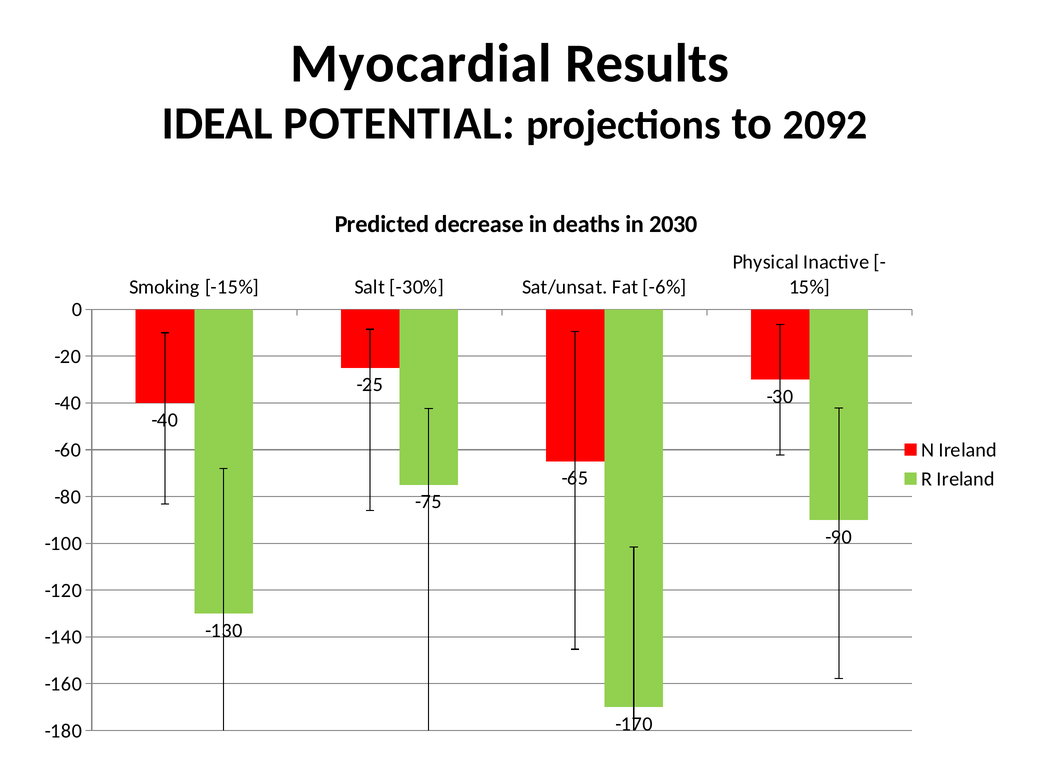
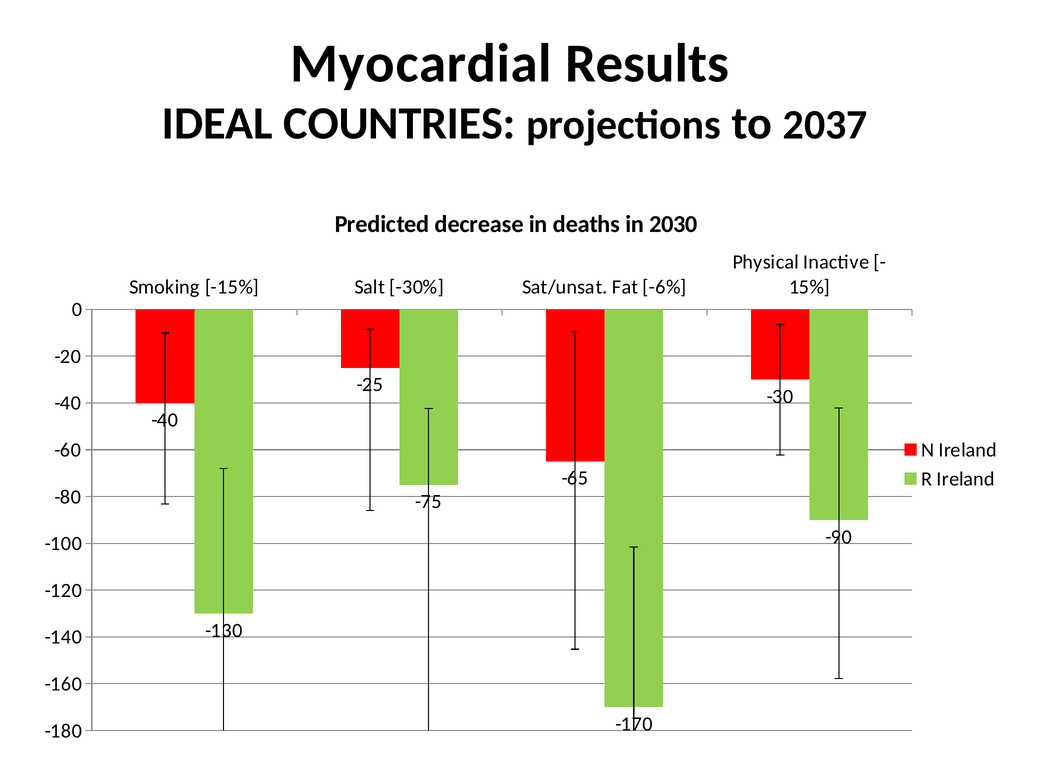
POTENTIAL: POTENTIAL -> COUNTRIES
2092: 2092 -> 2037
